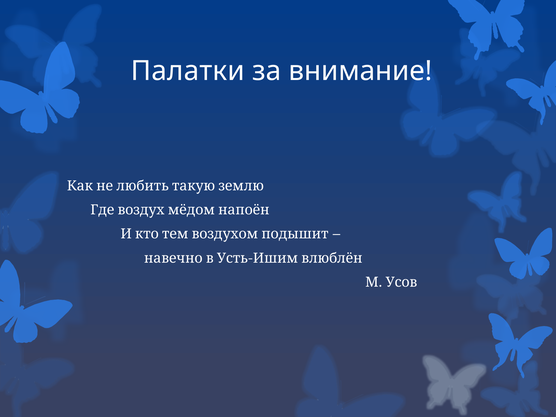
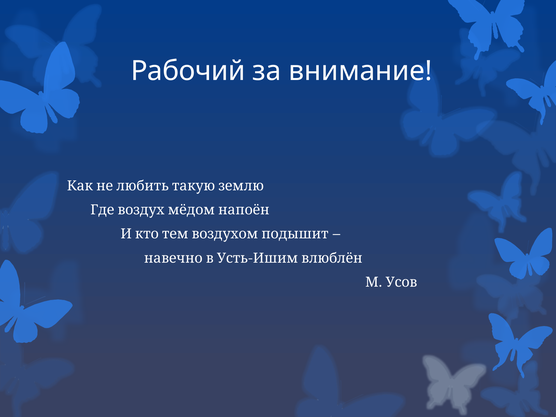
Палатки: Палатки -> Рабочий
